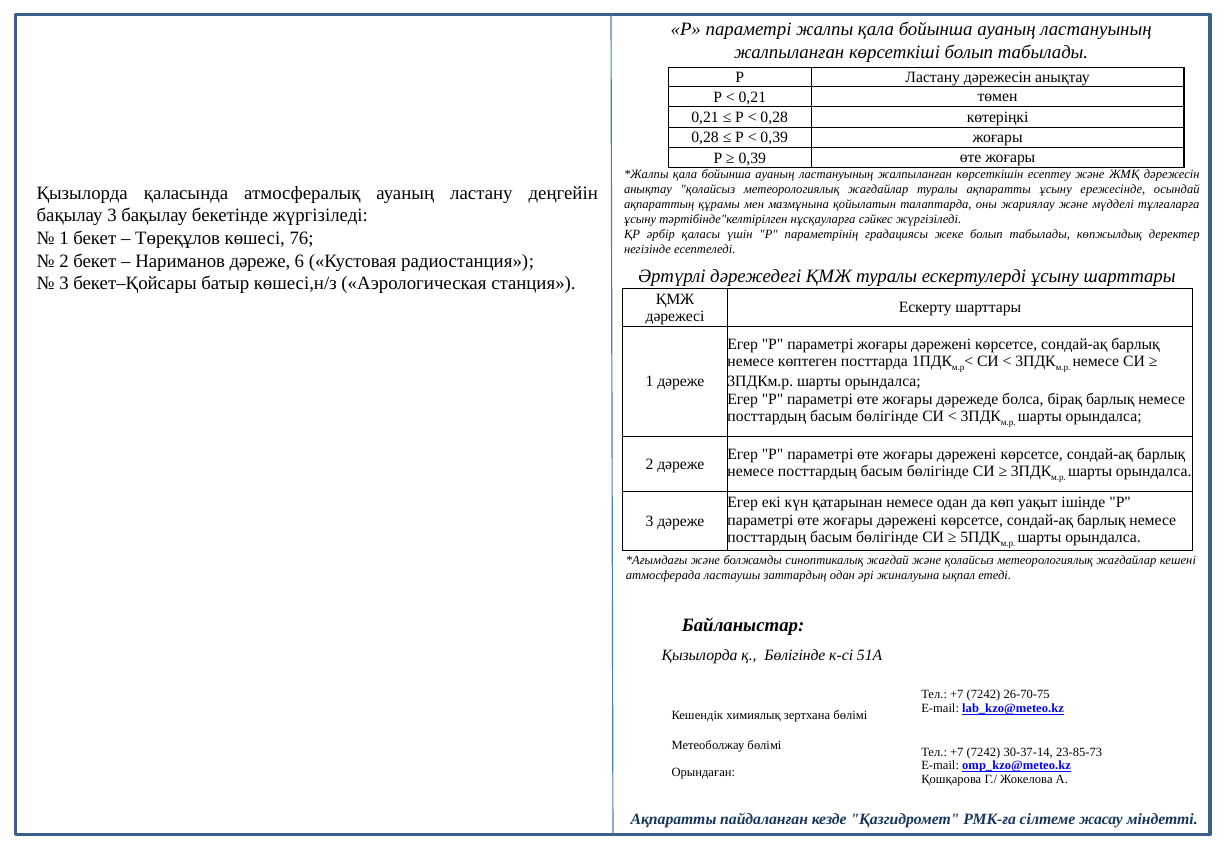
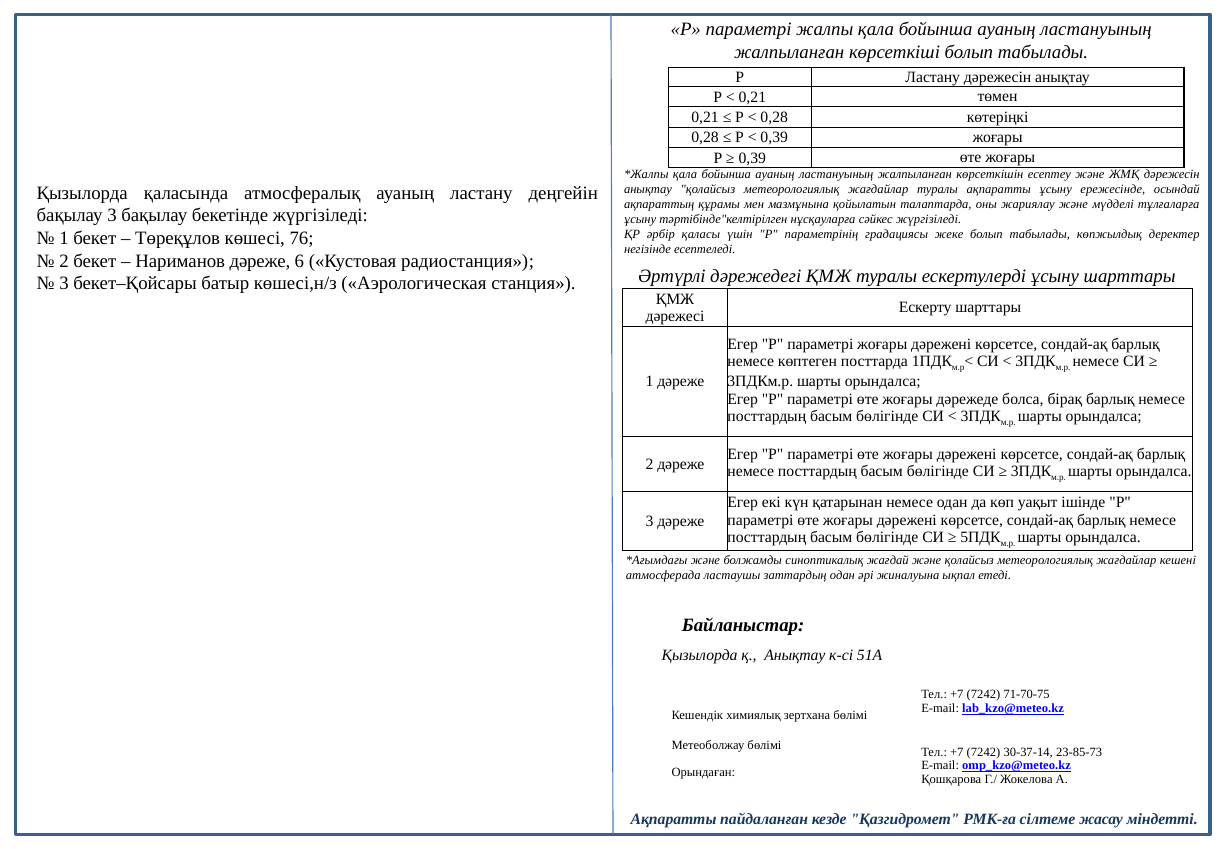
қ Бөлігінде: Бөлігінде -> Анықтау
26-70-75: 26-70-75 -> 71-70-75
